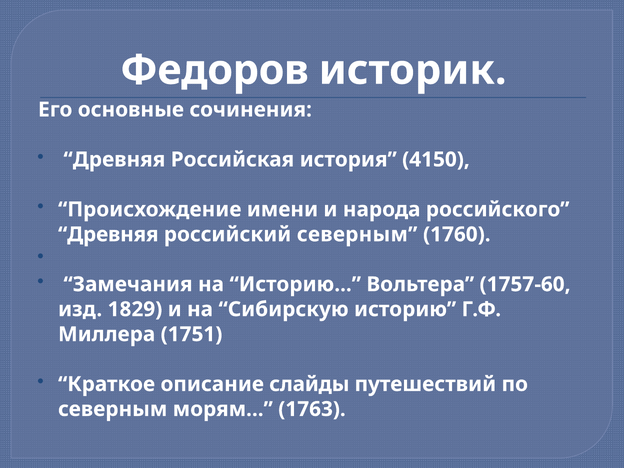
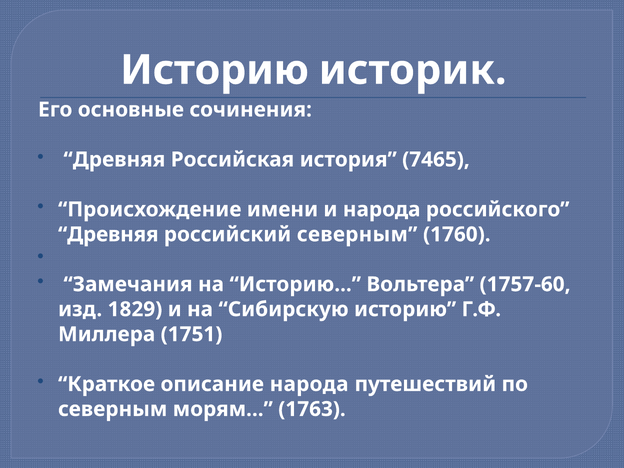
Федоров at (215, 70): Федоров -> Историю
4150: 4150 -> 7465
описание слайды: слайды -> народа
